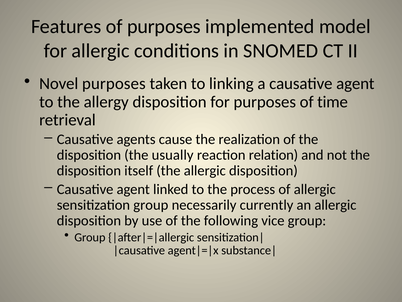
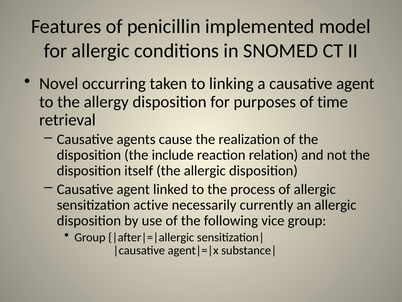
of purposes: purposes -> penicillin
Novel purposes: purposes -> occurring
usually: usually -> include
sensitization group: group -> active
